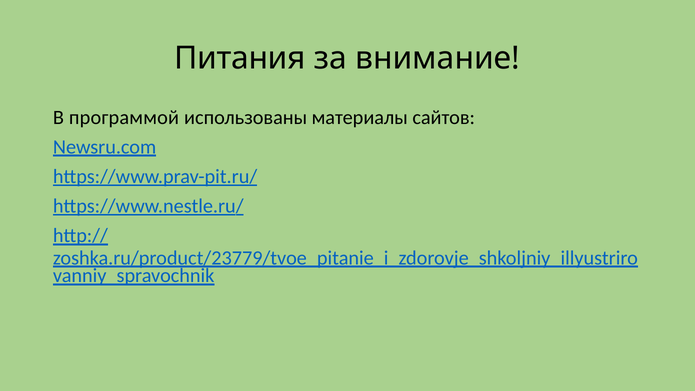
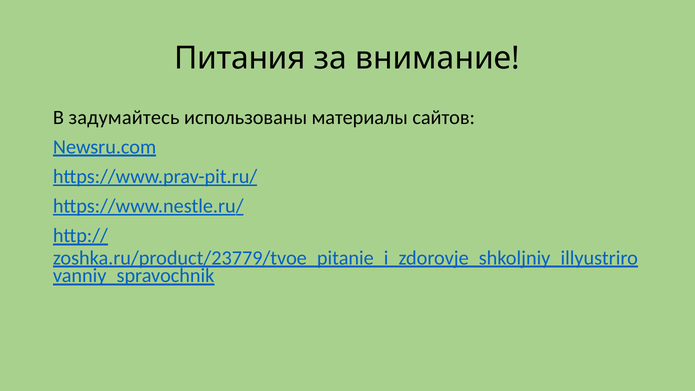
программой: программой -> задумайтесь
